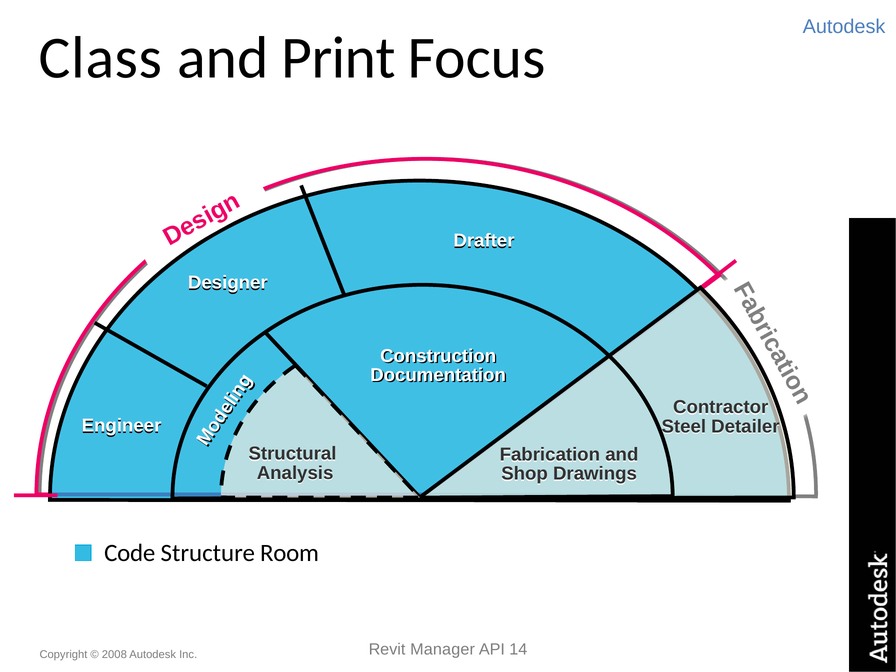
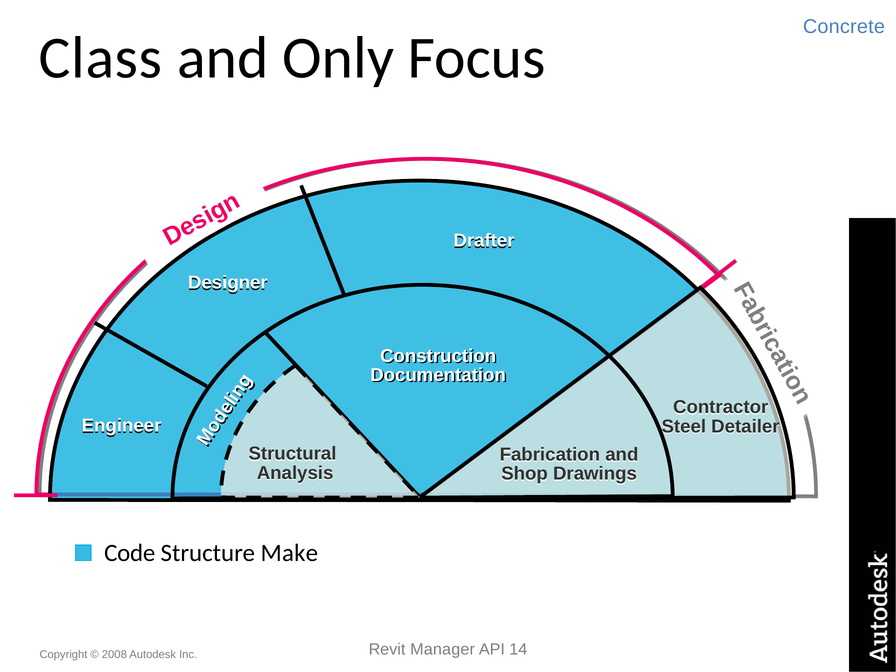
Autodesk at (844, 27): Autodesk -> Concrete
Print: Print -> Only
Room: Room -> Make
